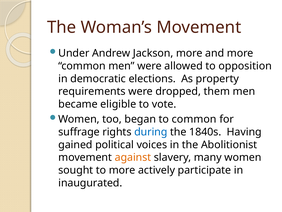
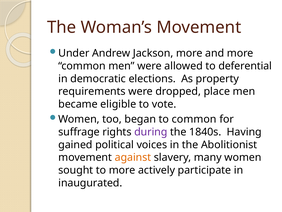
opposition: opposition -> deferential
them: them -> place
during colour: blue -> purple
